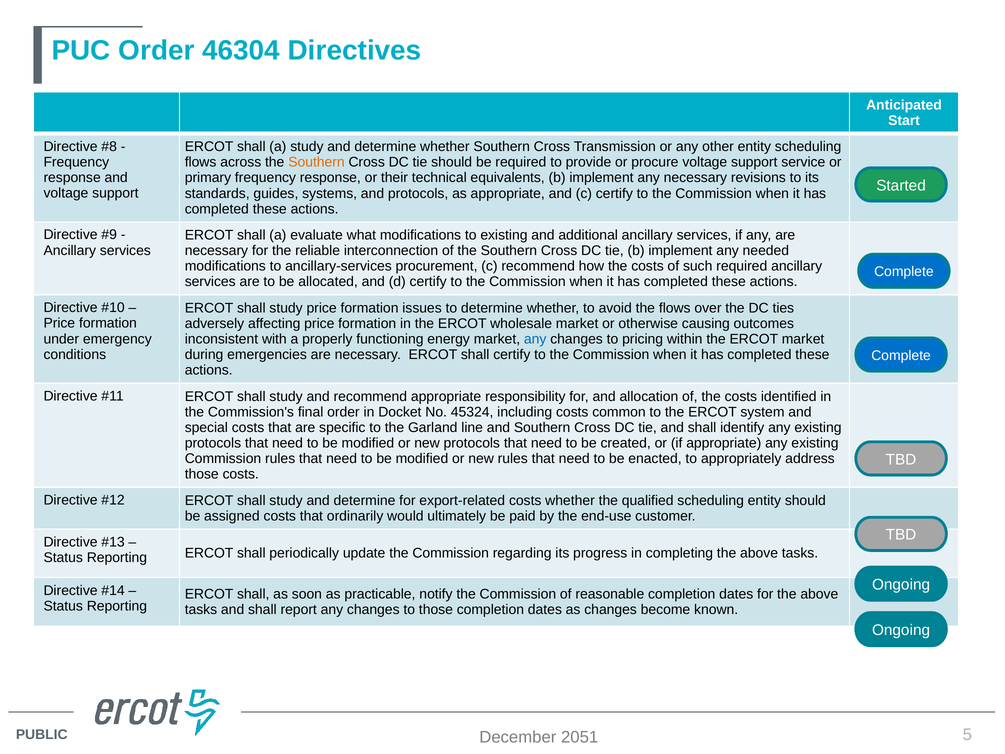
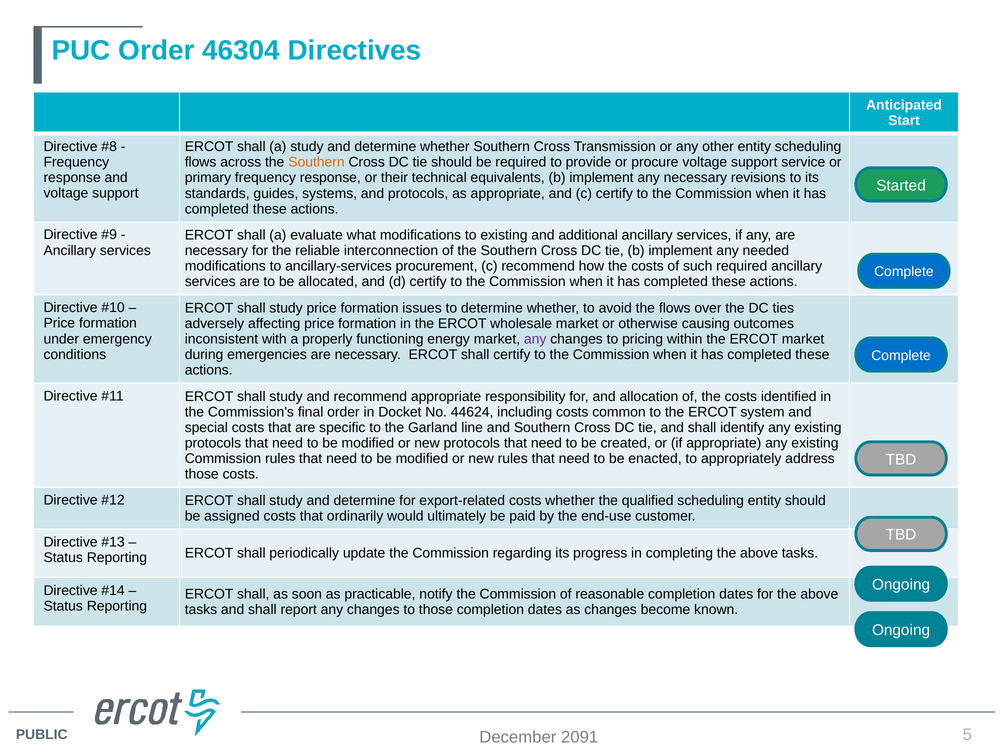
any at (535, 339) colour: blue -> purple
45324: 45324 -> 44624
2051: 2051 -> 2091
